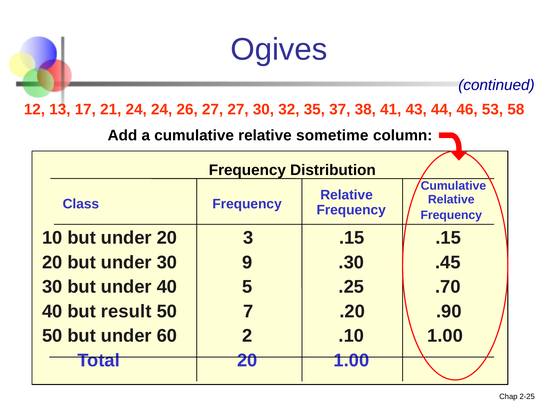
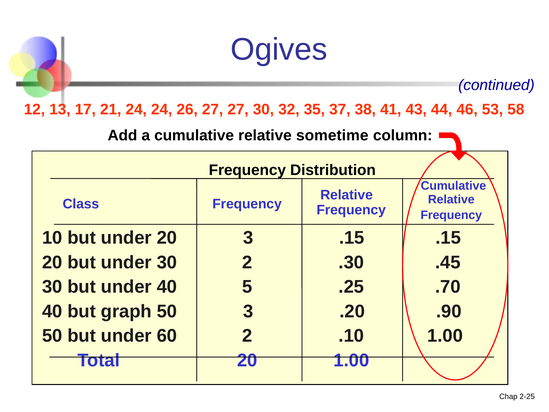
30 9: 9 -> 2
result: result -> graph
50 7: 7 -> 3
